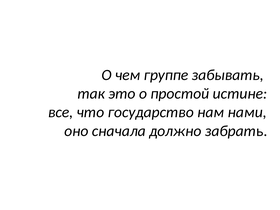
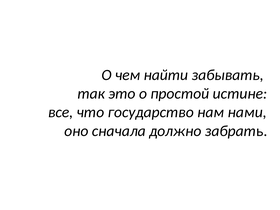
группе: группе -> найти
